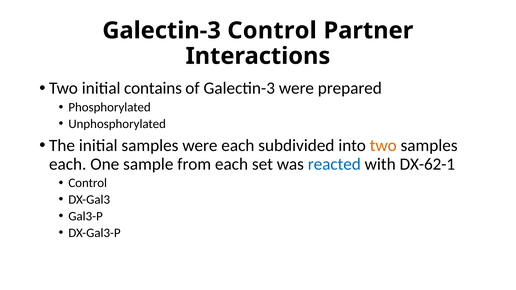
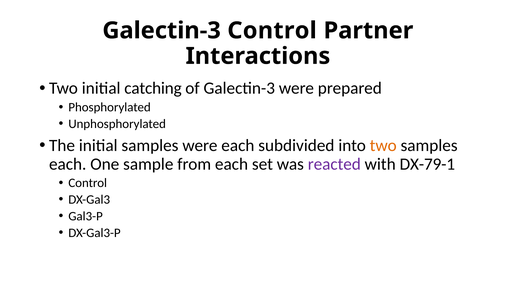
contains: contains -> catching
reacted colour: blue -> purple
DX-62-1: DX-62-1 -> DX-79-1
